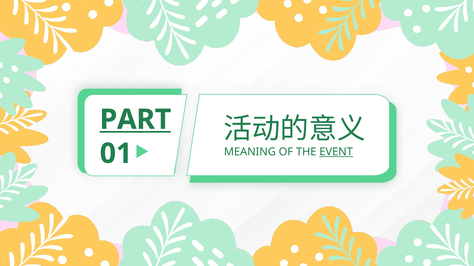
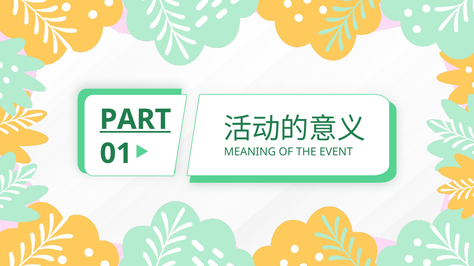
EVENT underline: present -> none
